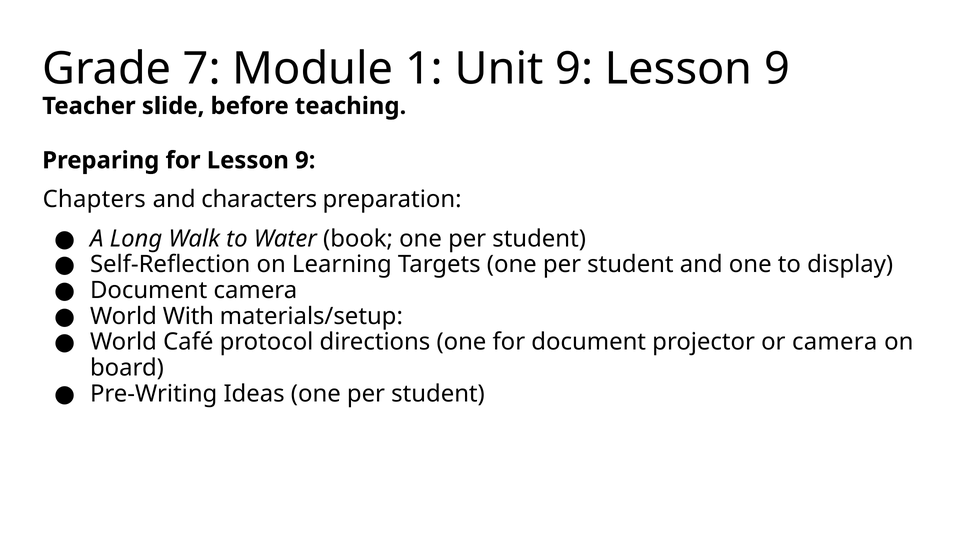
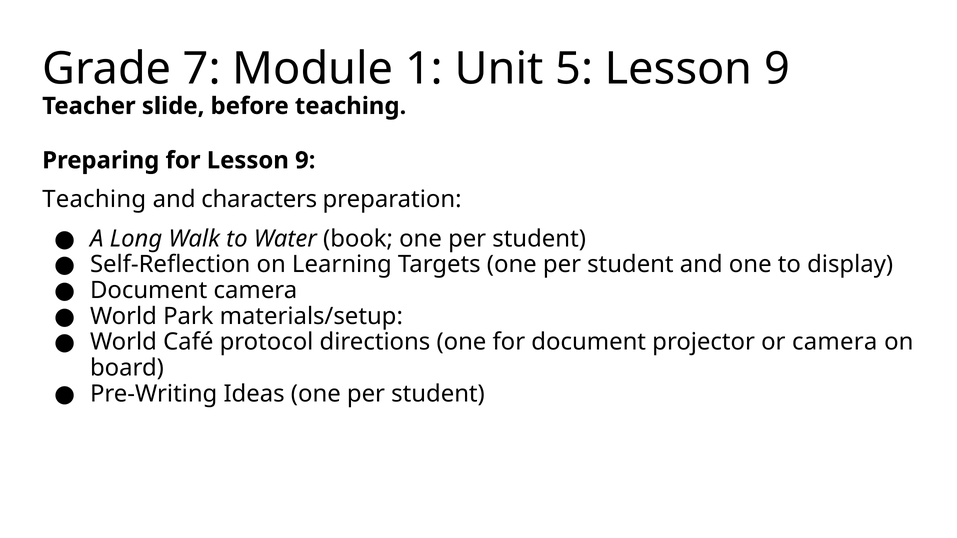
Unit 9: 9 -> 5
Chapters at (94, 200): Chapters -> Teaching
With: With -> Park
